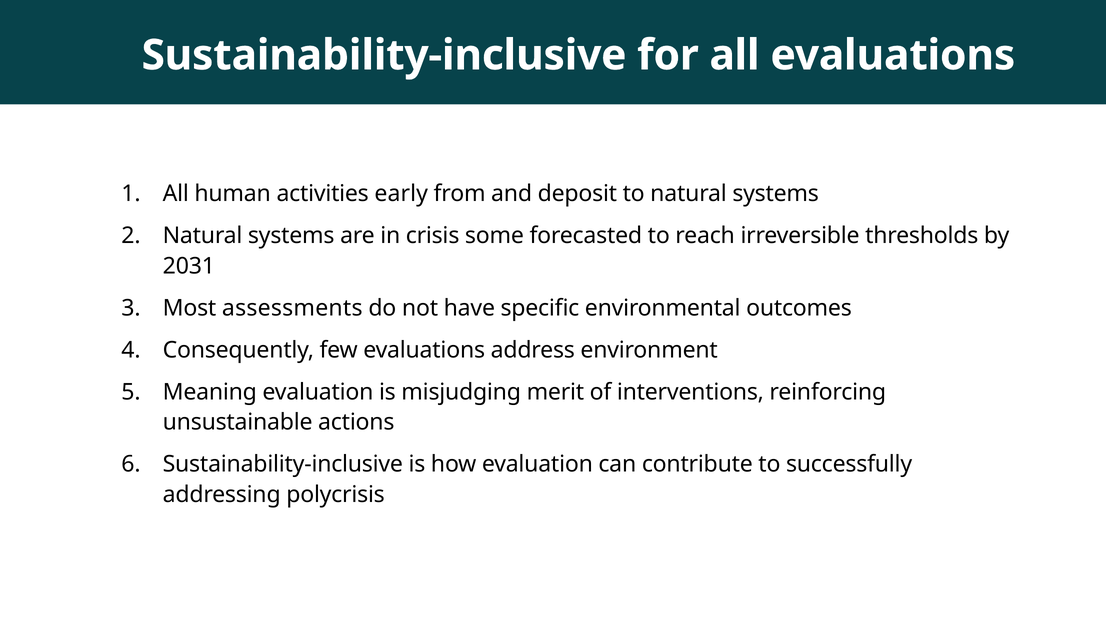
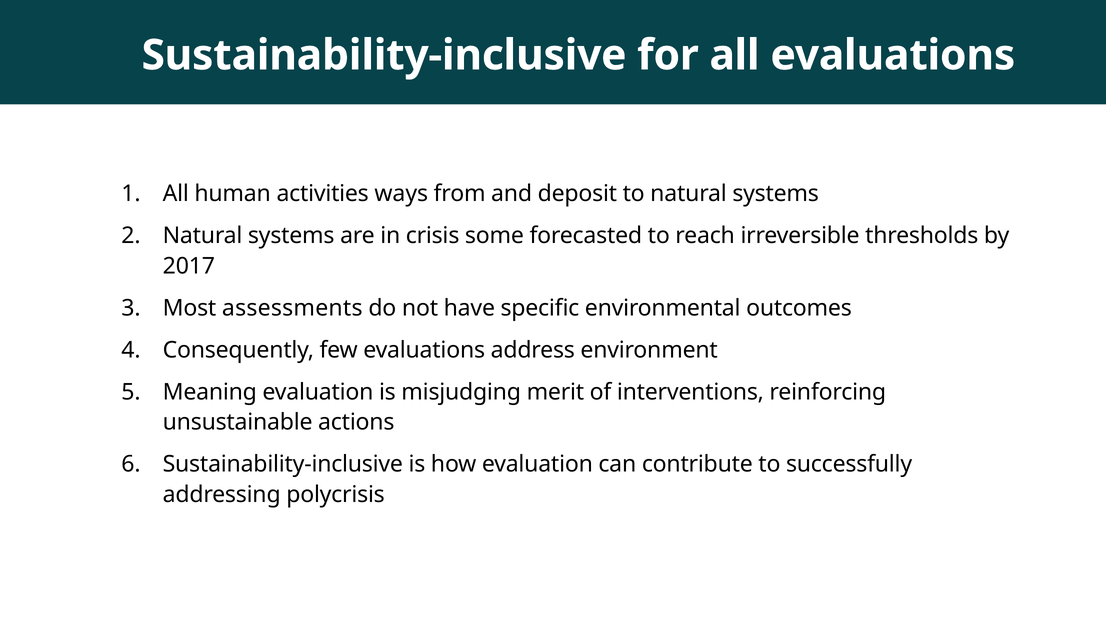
early: early -> ways
2031: 2031 -> 2017
